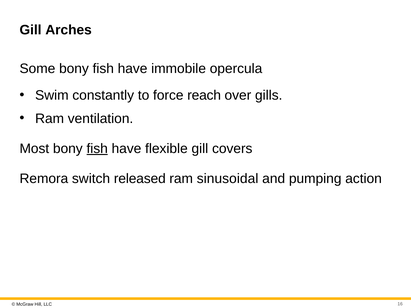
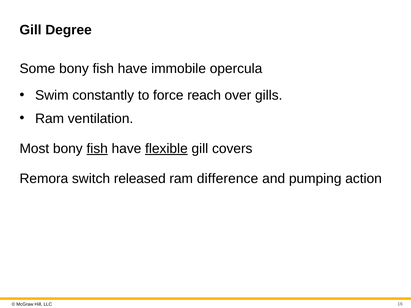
Arches: Arches -> Degree
flexible underline: none -> present
sinusoidal: sinusoidal -> difference
